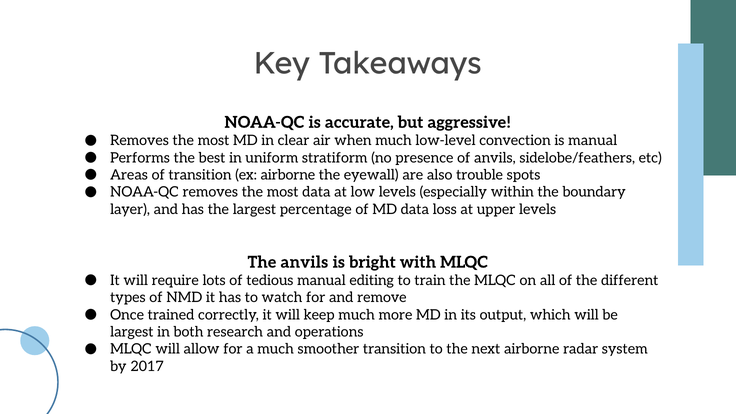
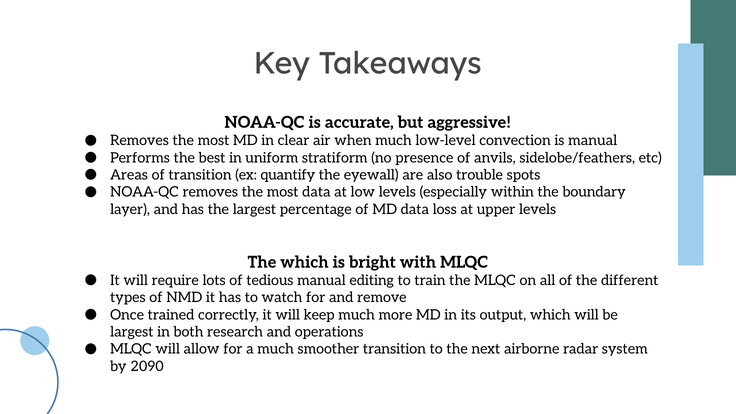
ex airborne: airborne -> quantify
The anvils: anvils -> which
2017: 2017 -> 2090
